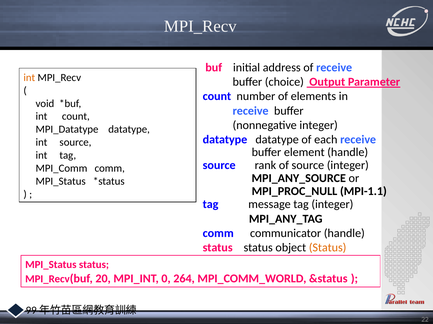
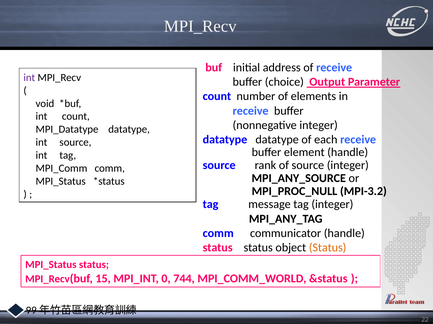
int at (29, 78) colour: orange -> purple
MPI-1.1: MPI-1.1 -> MPI-3.2
20: 20 -> 15
264: 264 -> 744
